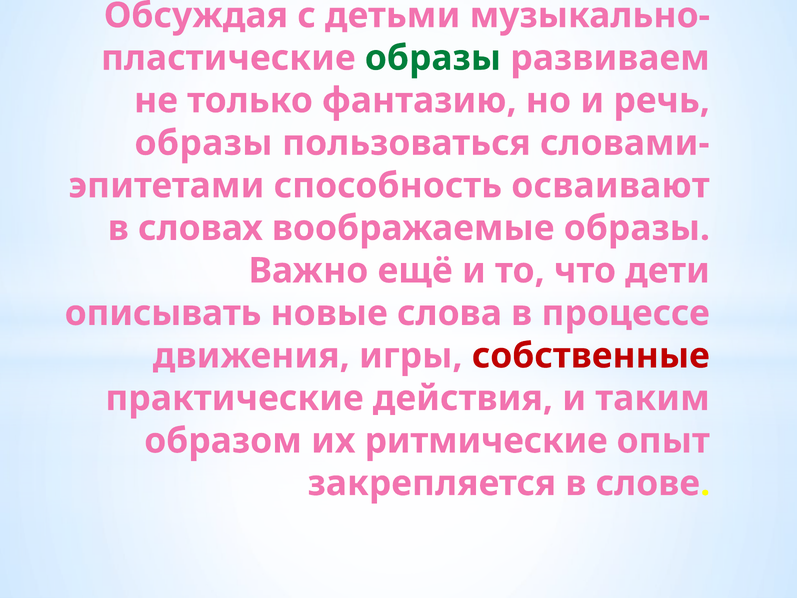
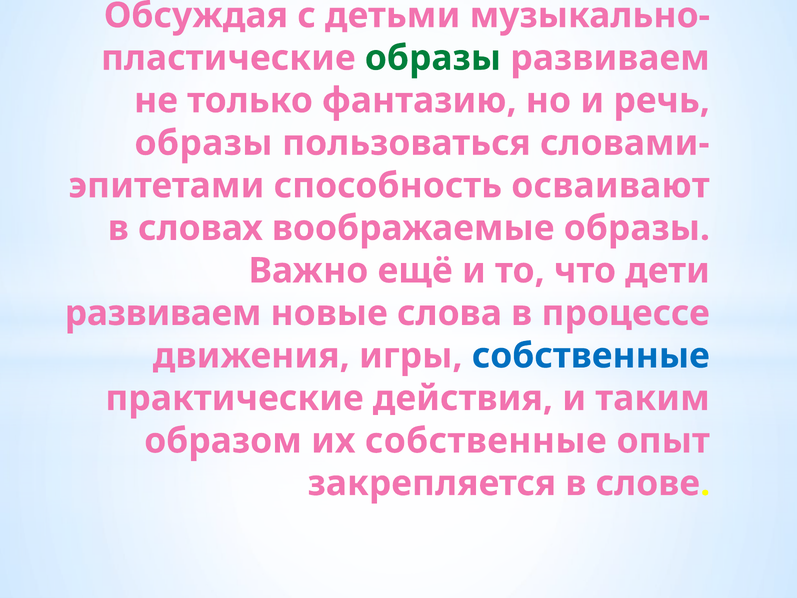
описывать at (163, 313): описывать -> развиваем
собственные at (591, 356) colour: red -> blue
их ритмические: ритмические -> собственные
